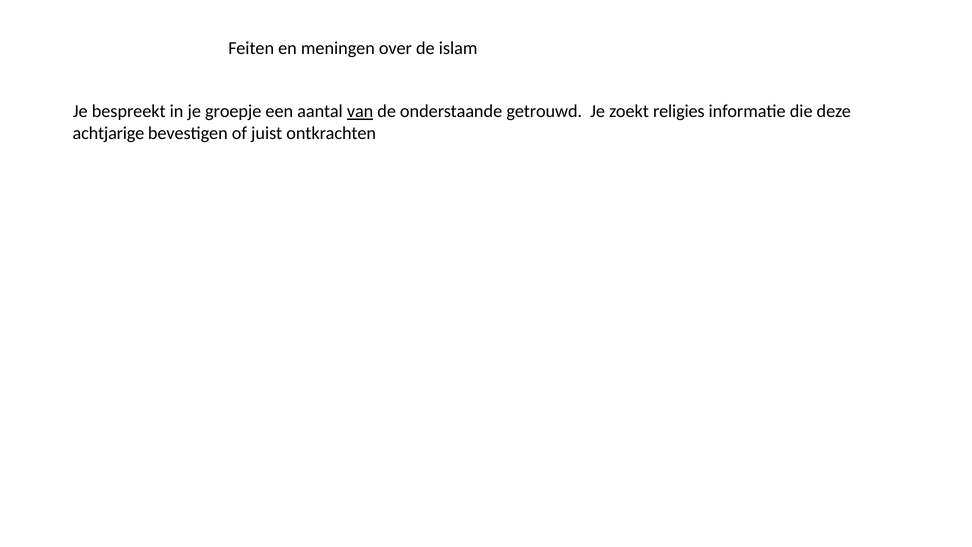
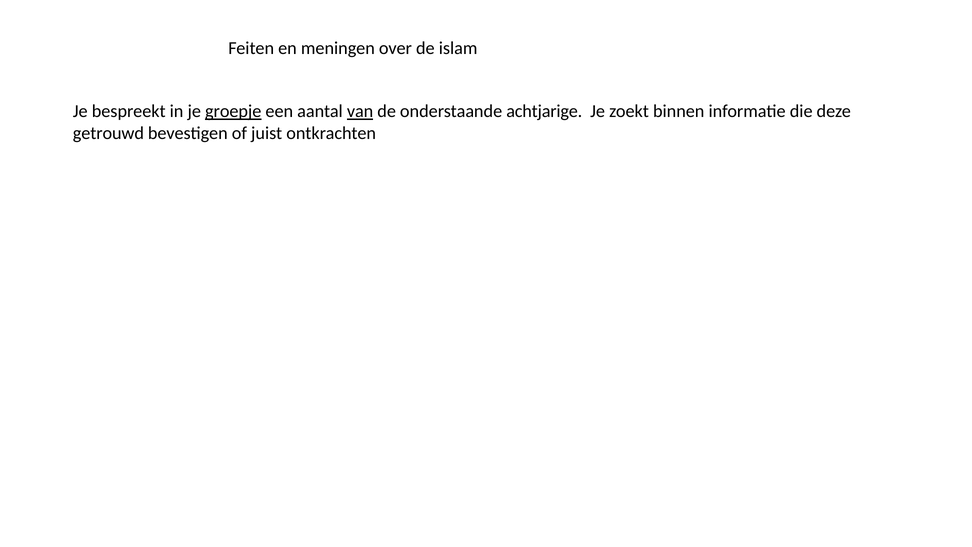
groepje underline: none -> present
getrouwd: getrouwd -> achtjarige
religies: religies -> binnen
achtjarige: achtjarige -> getrouwd
